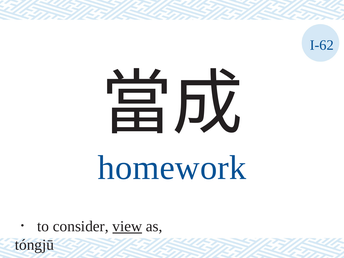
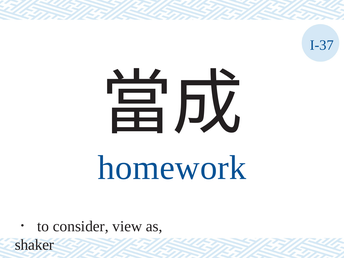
I-62: I-62 -> I-37
view underline: present -> none
tóngjū: tóngjū -> shaker
